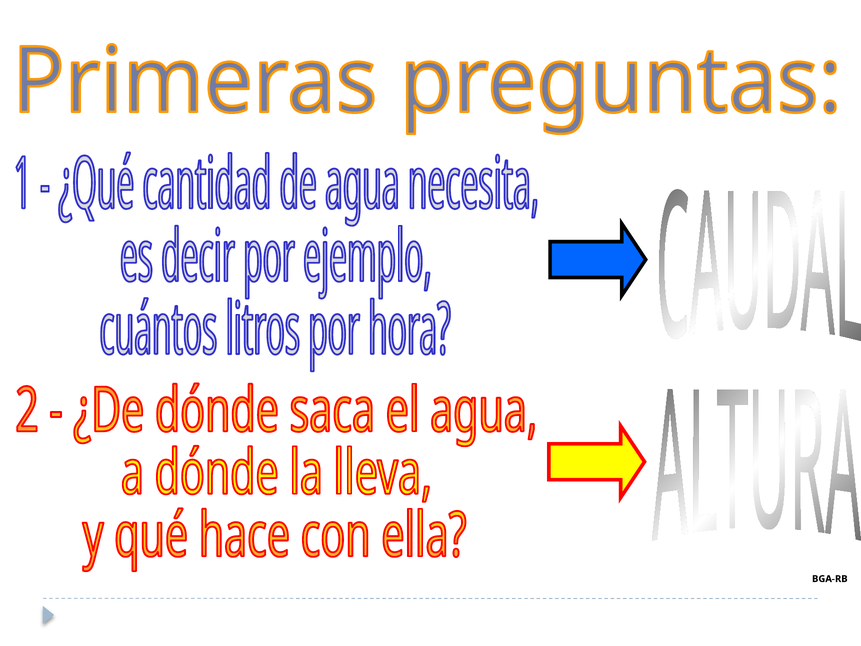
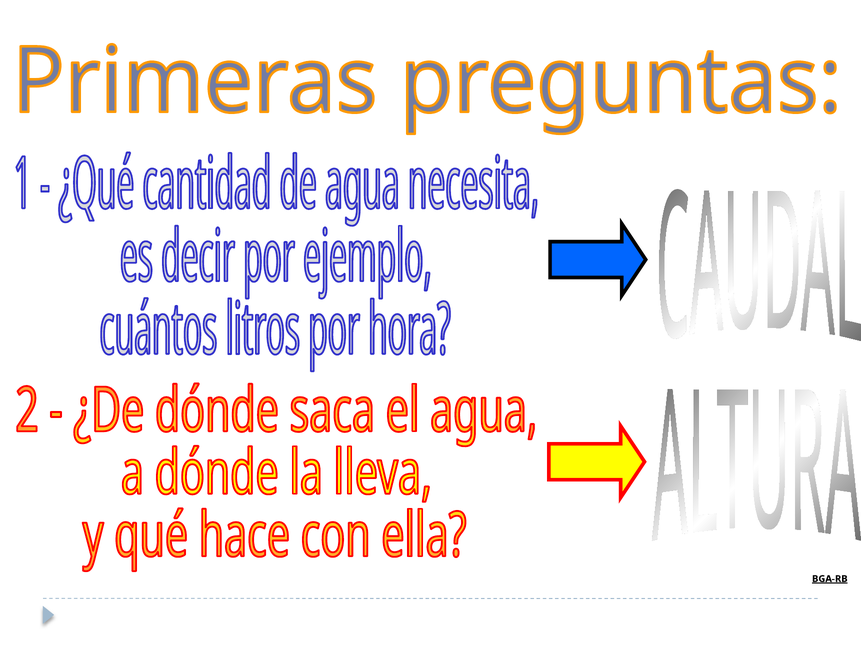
BGA-RB underline: none -> present
